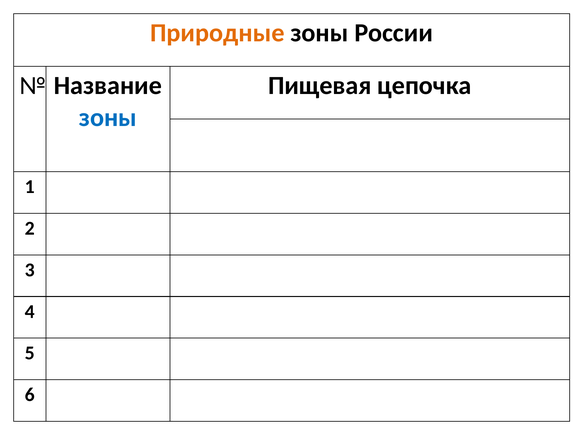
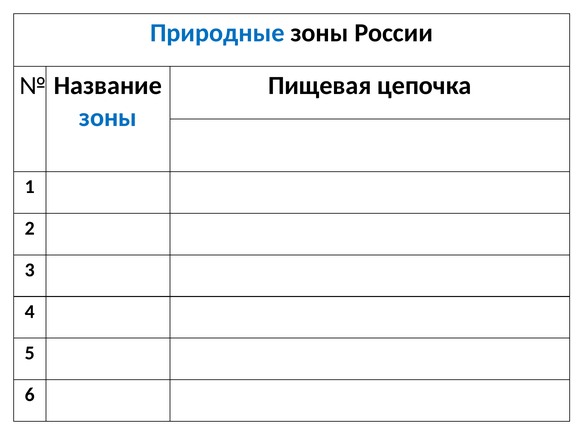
Природные colour: orange -> blue
